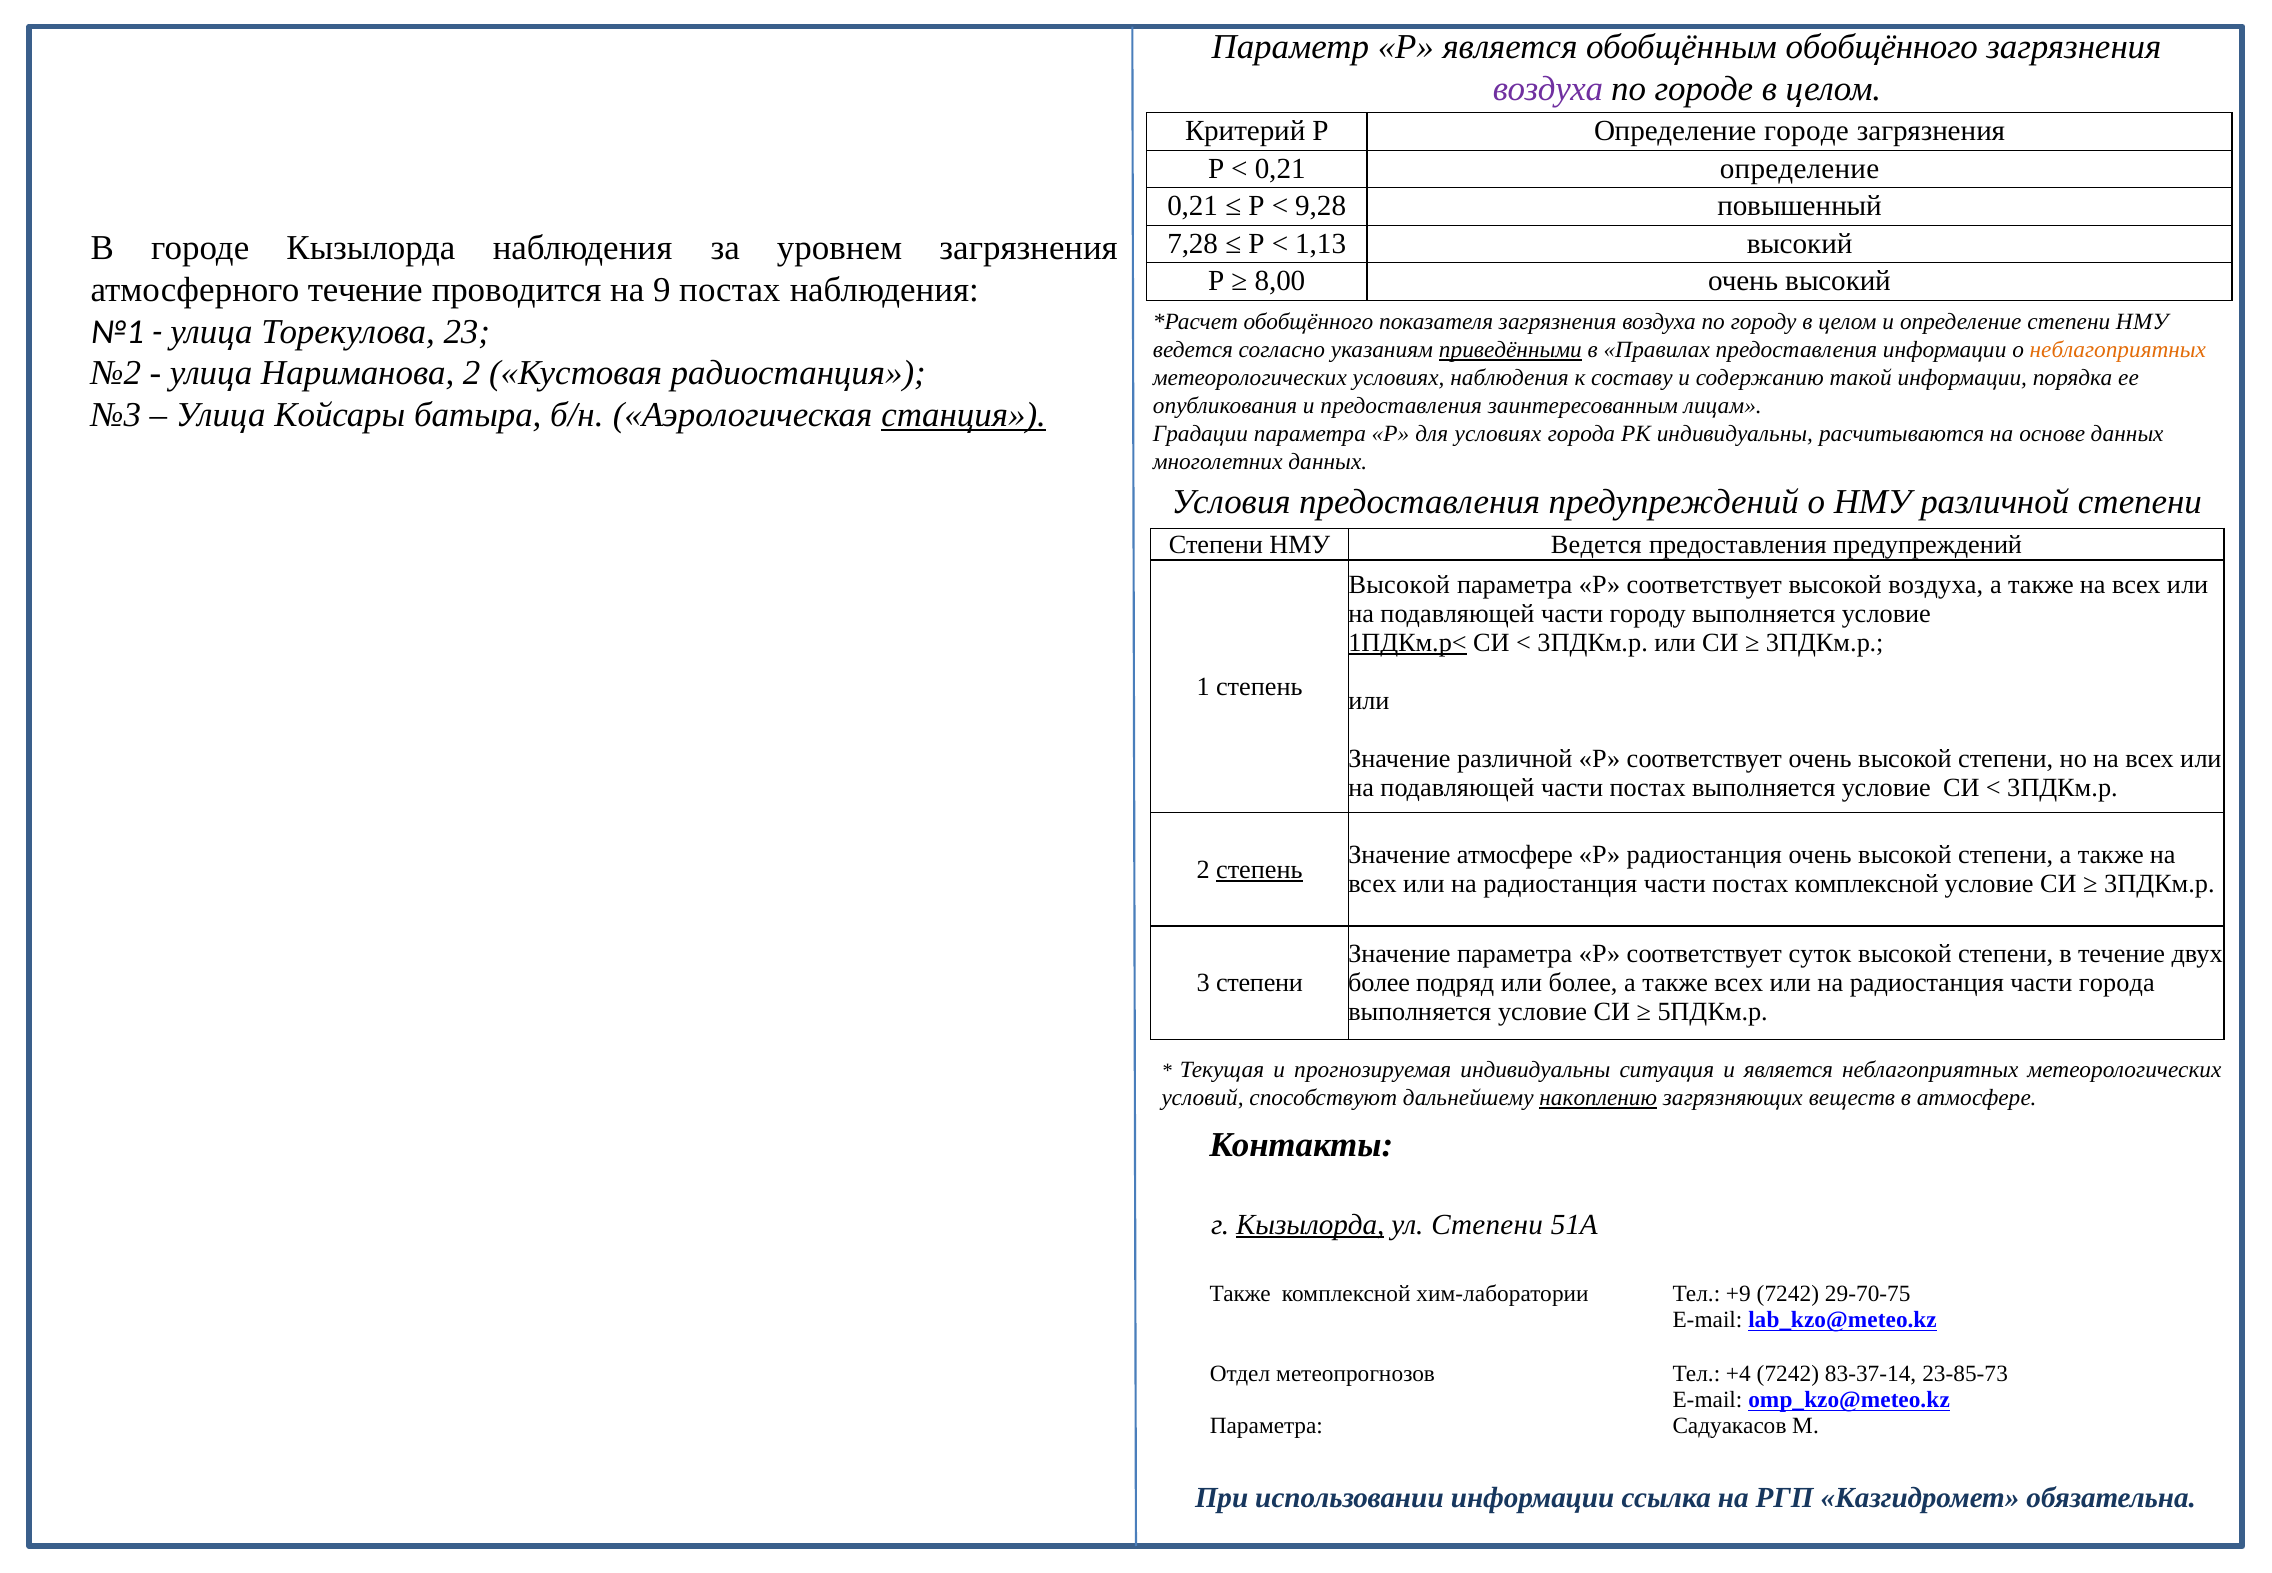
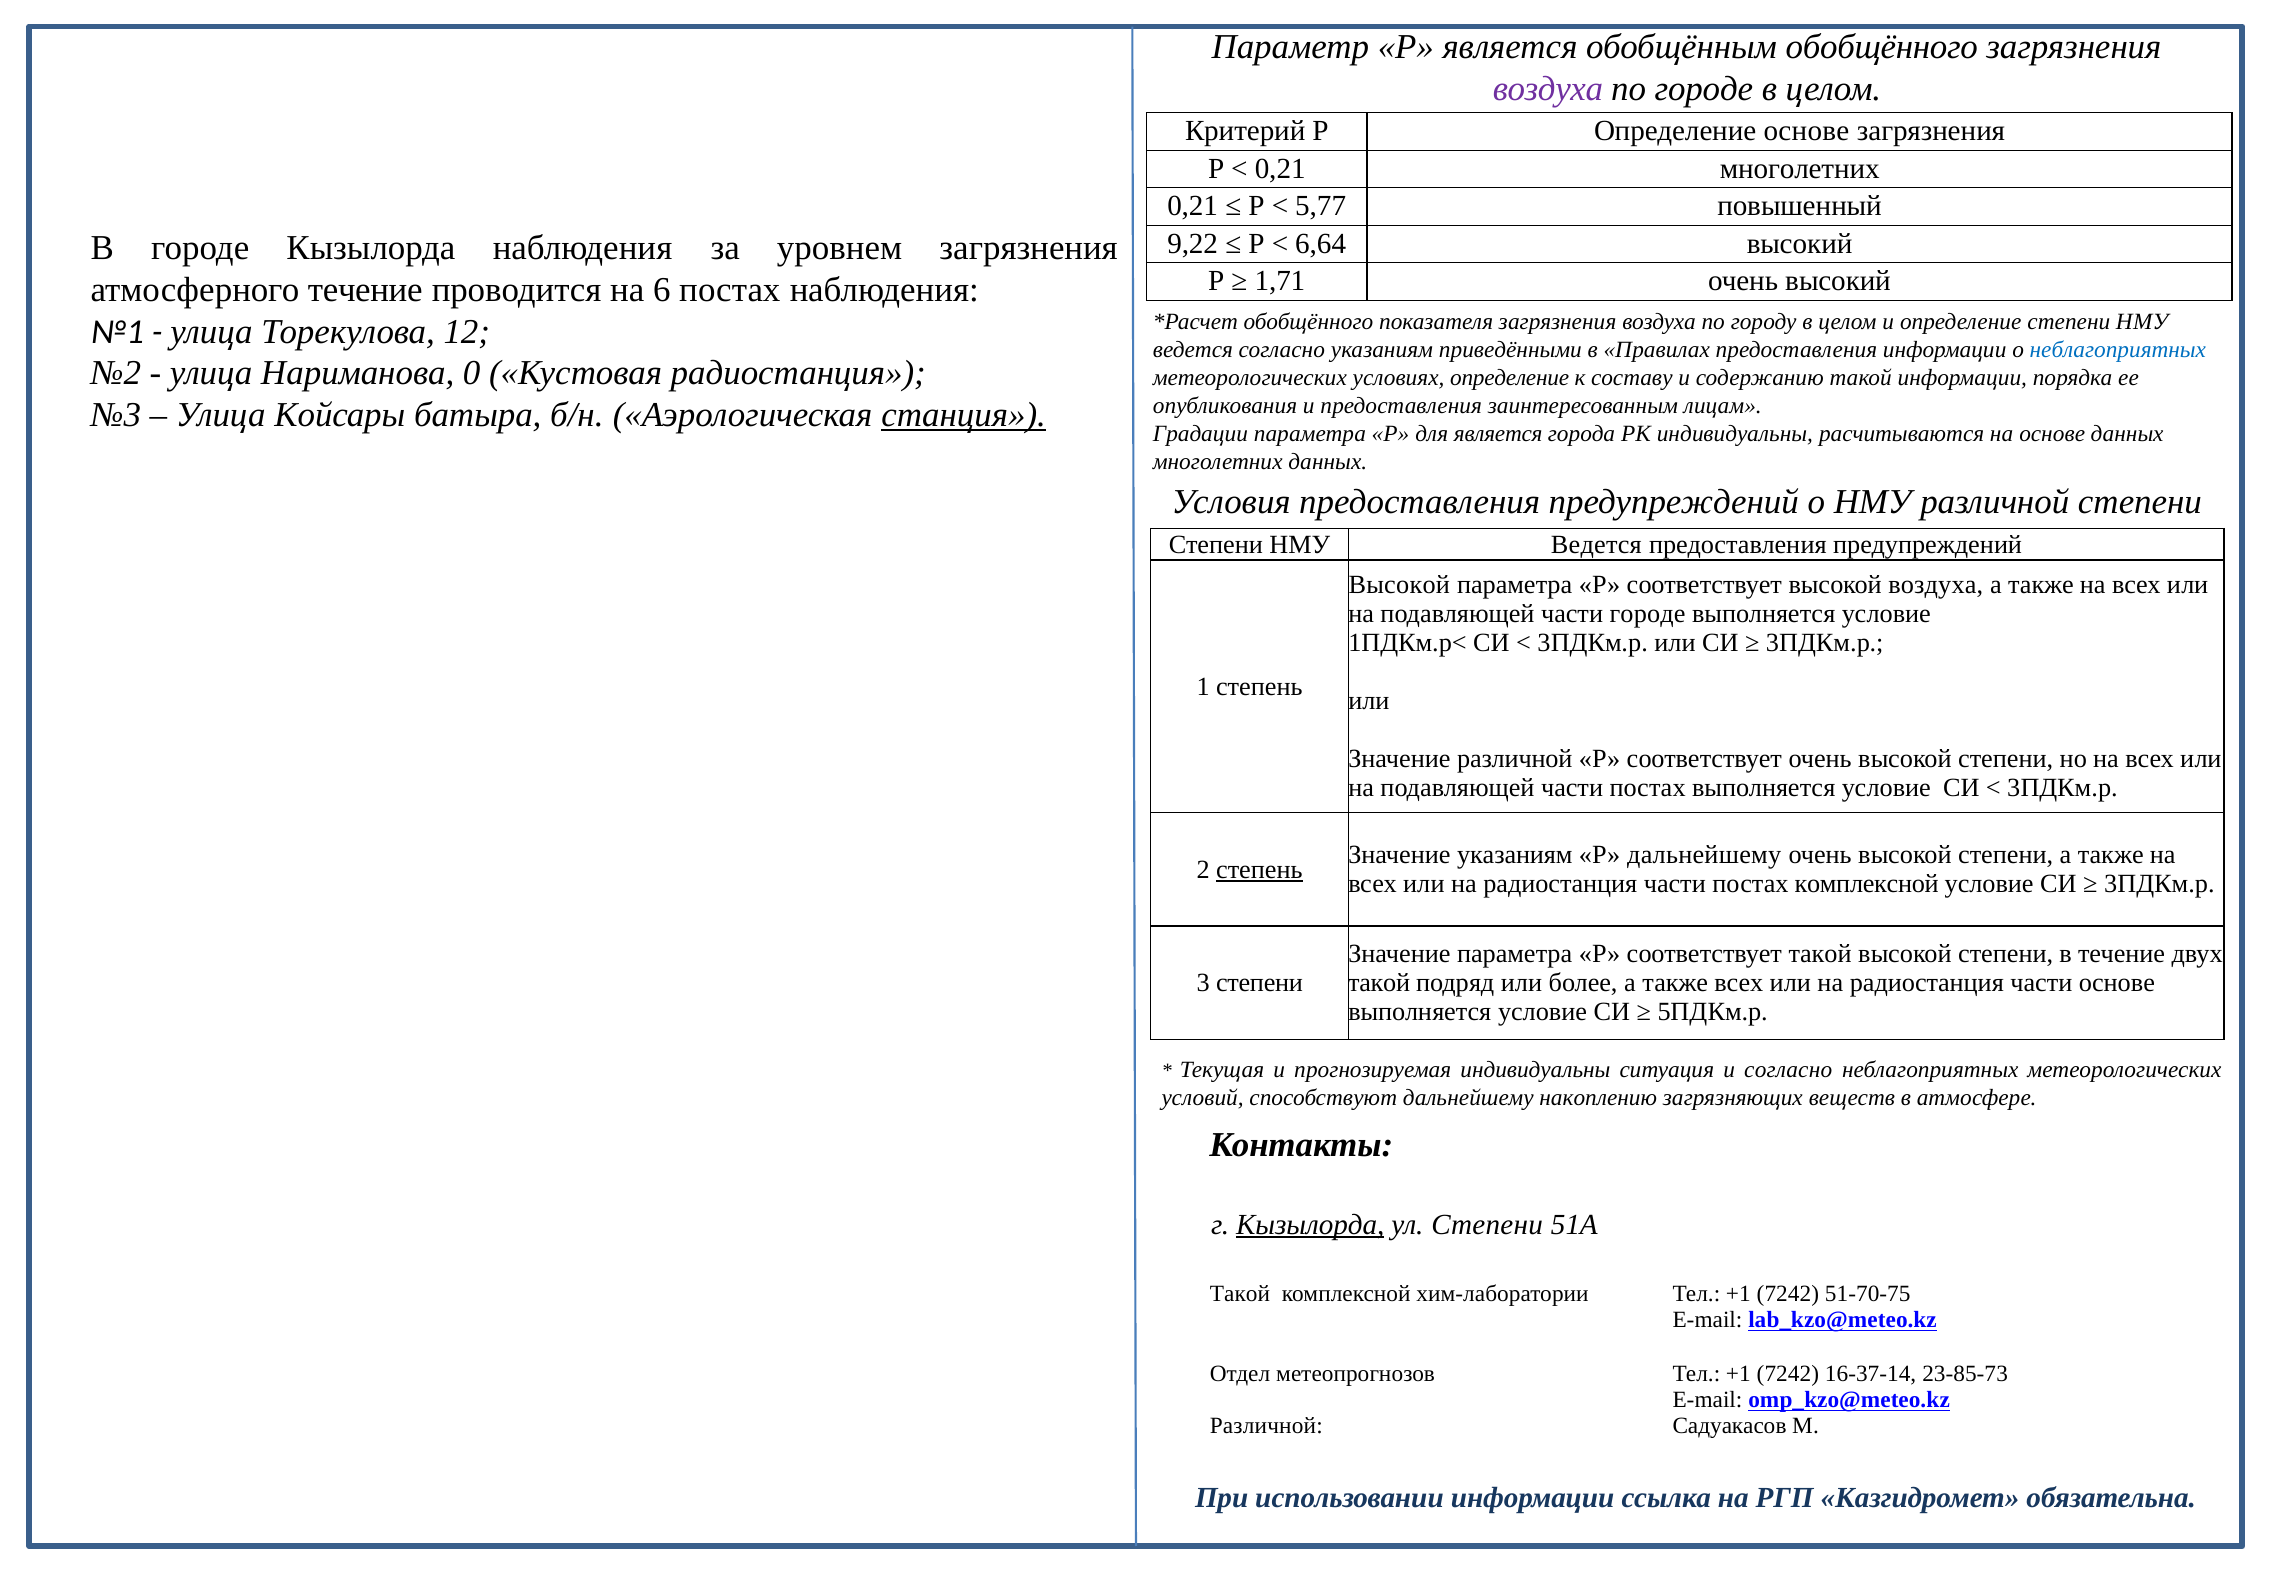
Определение городе: городе -> основе
0,21 определение: определение -> многолетних
9,28: 9,28 -> 5,77
7,28: 7,28 -> 9,22
1,13: 1,13 -> 6,64
8,00: 8,00 -> 1,71
9: 9 -> 6
23: 23 -> 12
приведёнными underline: present -> none
неблагоприятных at (2118, 350) colour: orange -> blue
Нариманова 2: 2 -> 0
условиях наблюдения: наблюдения -> определение
для условиях: условиях -> является
части городу: городу -> городе
1ПДКм.р< underline: present -> none
Значение атмосфере: атмосфере -> указаниям
Р радиостанция: радиостанция -> дальнейшему
соответствует суток: суток -> такой
более at (1379, 983): более -> такой
части города: города -> основе
и является: является -> согласно
накоплению underline: present -> none
Также at (1240, 1294): Также -> Такой
хим-лаборатории Тел +9: +9 -> +1
29-70-75: 29-70-75 -> 51-70-75
+4 at (1738, 1374): +4 -> +1
83-37-14: 83-37-14 -> 16-37-14
Параметра at (1266, 1426): Параметра -> Различной
